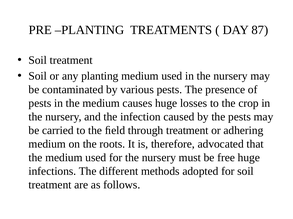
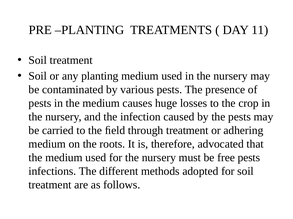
87: 87 -> 11
free huge: huge -> pests
